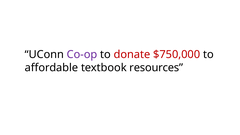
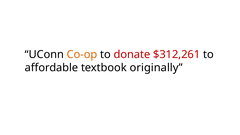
Co-op colour: purple -> orange
$750,000: $750,000 -> $312,261
resources: resources -> originally
